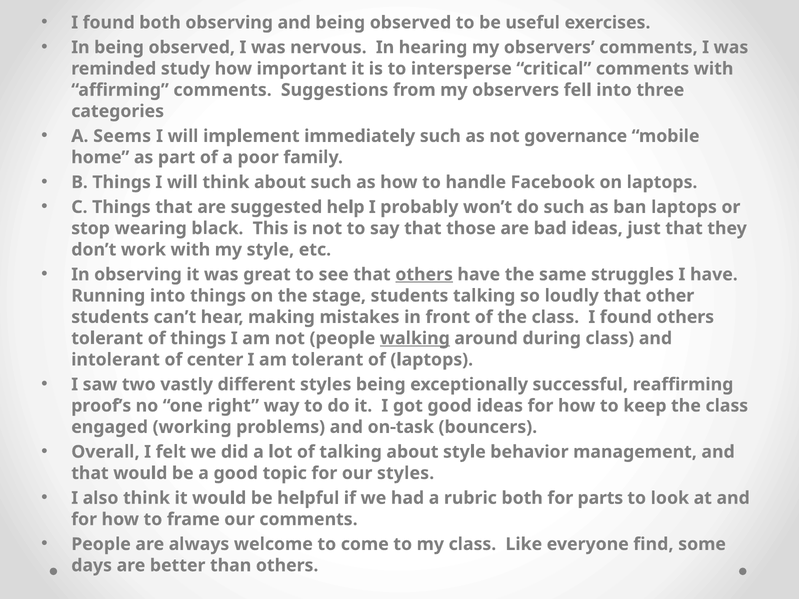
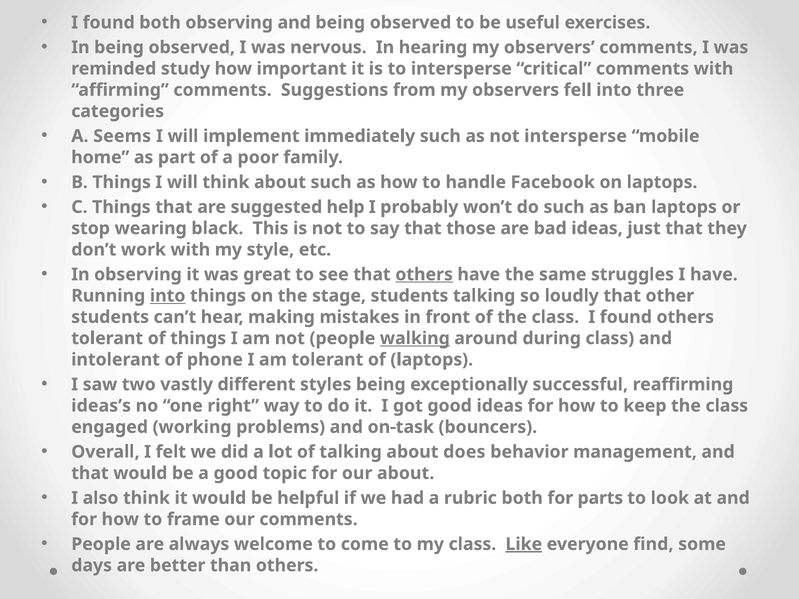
not governance: governance -> intersperse
into at (168, 296) underline: none -> present
center: center -> phone
proof’s: proof’s -> ideas’s
about style: style -> does
our styles: styles -> about
Like underline: none -> present
